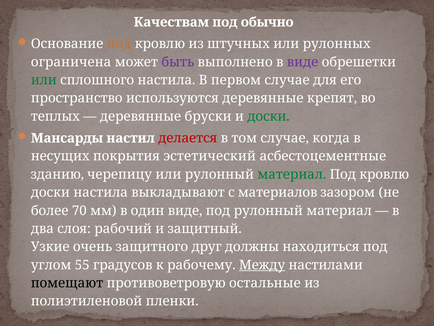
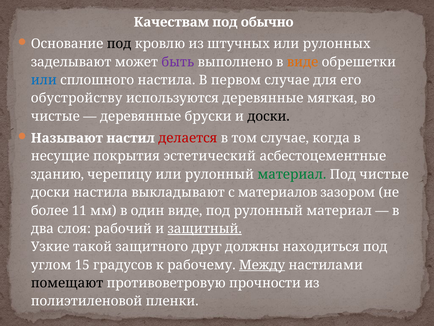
под at (119, 44) colour: orange -> black
ограничена: ограничена -> заделывают
виде at (303, 62) colour: purple -> orange
или at (44, 80) colour: green -> blue
пространство: пространство -> обустройству
крепят: крепят -> мягкая
теплых at (55, 116): теплых -> чистые
доски at (269, 116) colour: green -> black
Мансарды: Мансарды -> Называют
несущих: несущих -> несущие
кровлю at (384, 174): кровлю -> чистые
70: 70 -> 11
защитный underline: none -> present
очень: очень -> такой
55: 55 -> 15
остальные: остальные -> прочности
